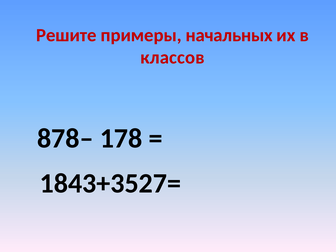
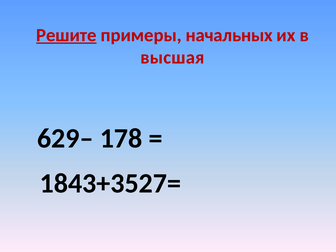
Решите underline: none -> present
классов: классов -> высшая
878–: 878– -> 629–
